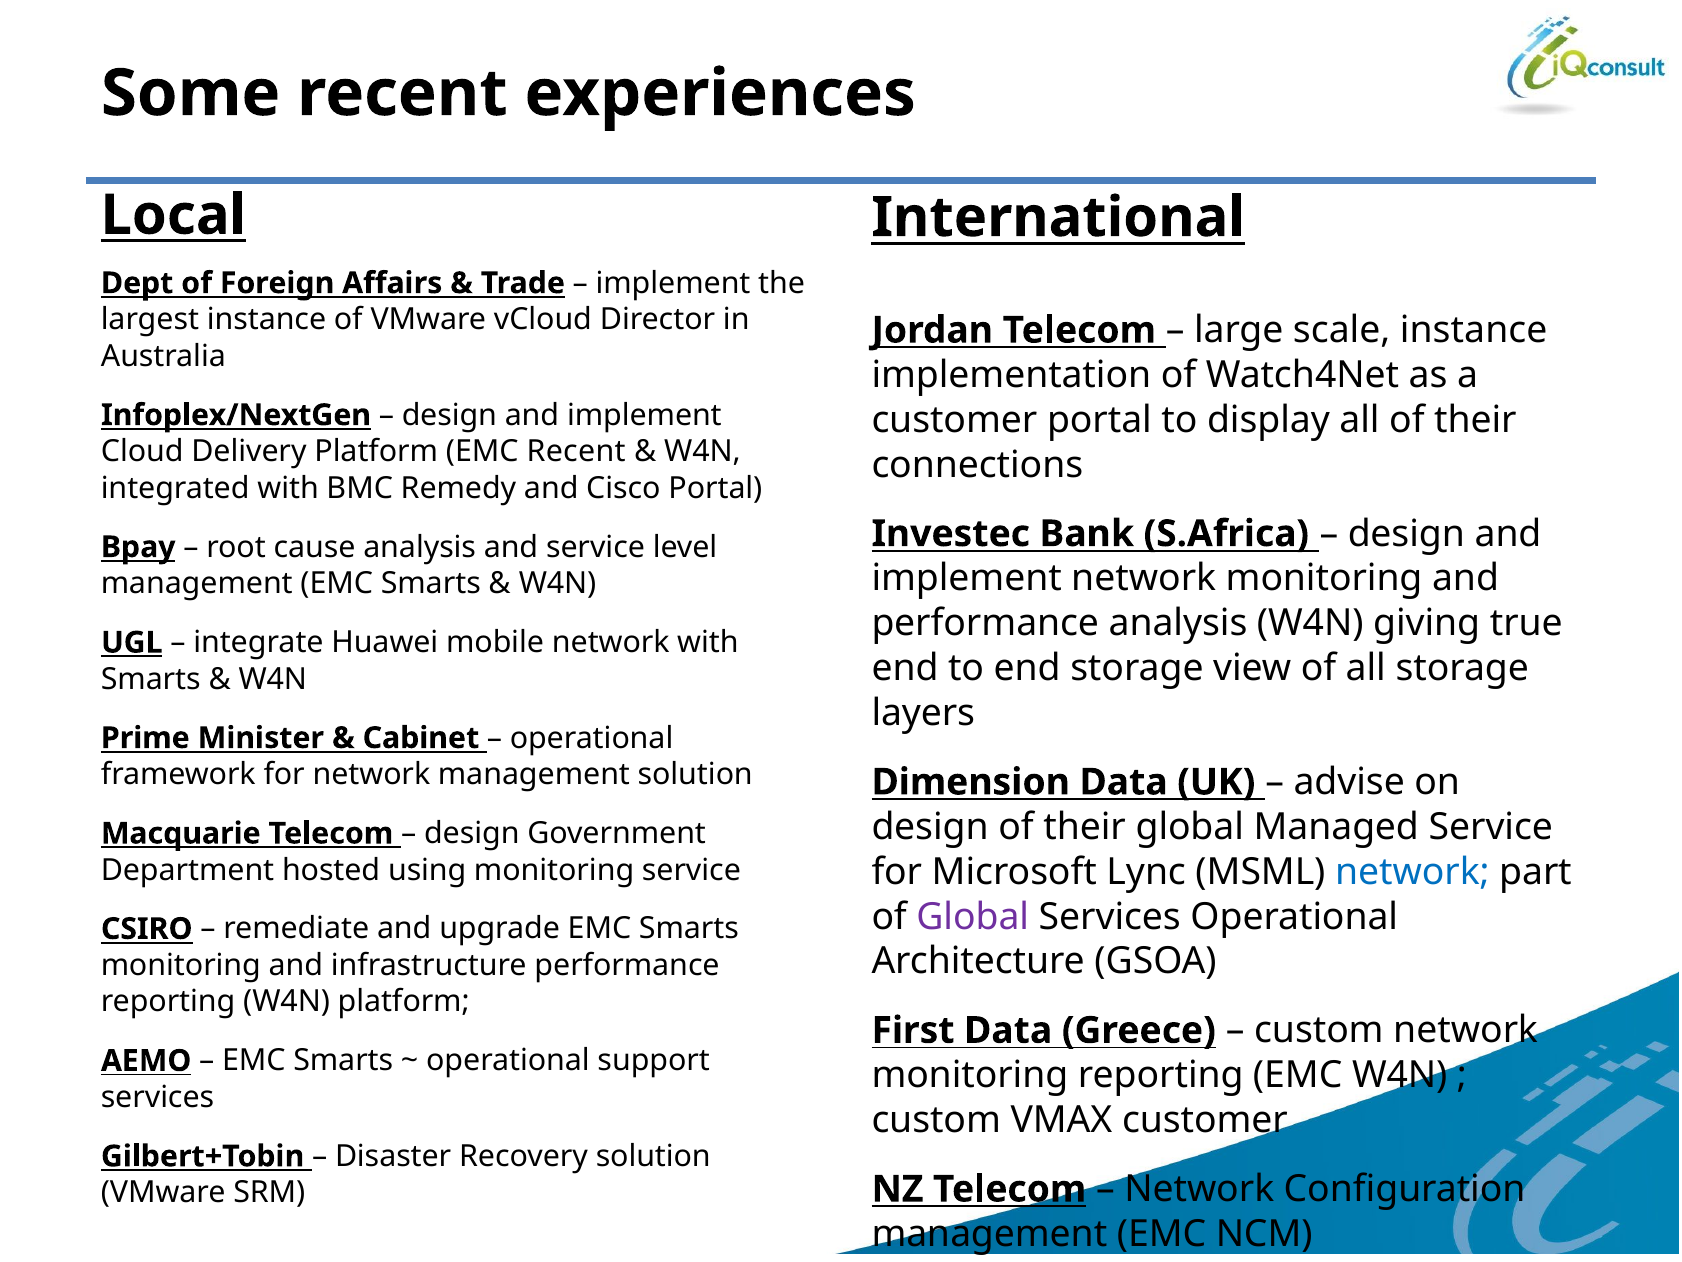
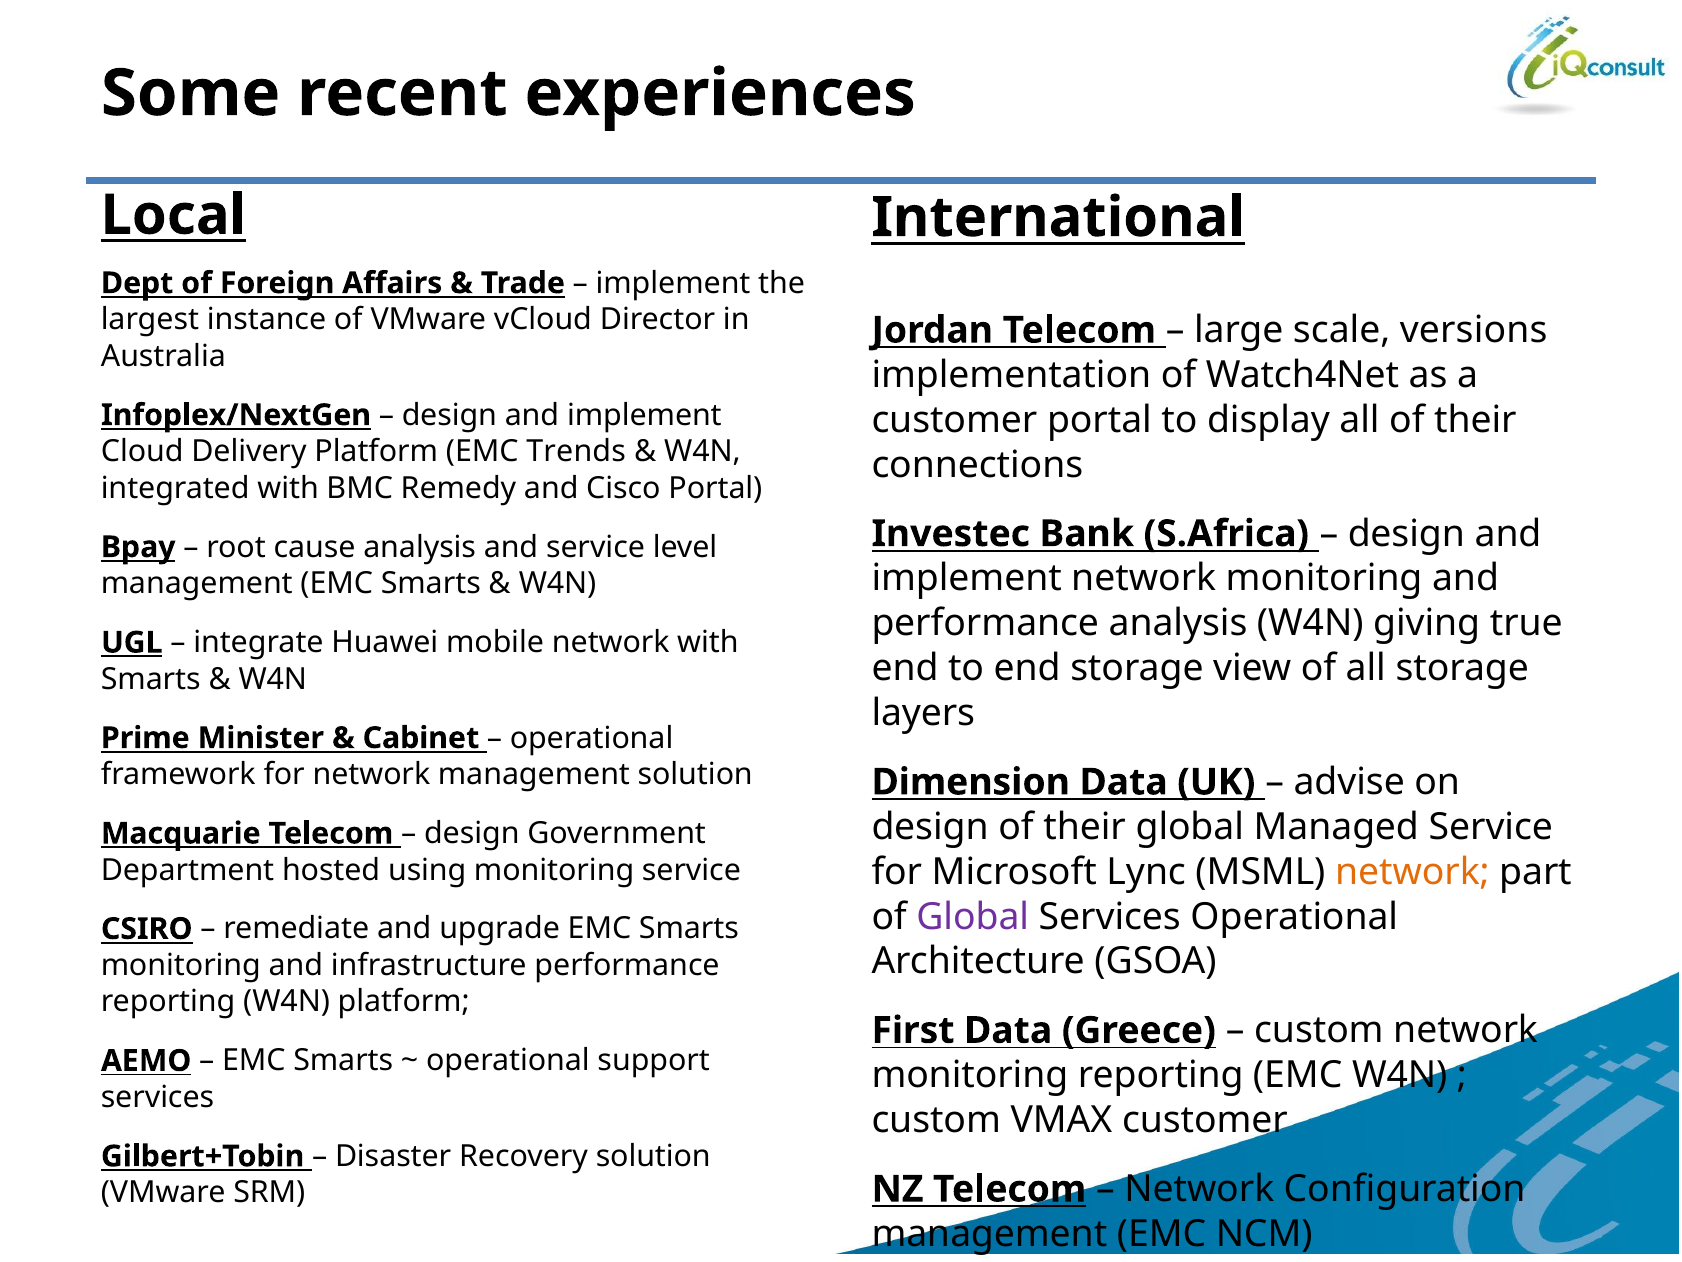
scale instance: instance -> versions
EMC Recent: Recent -> Trends
network at (1412, 872) colour: blue -> orange
